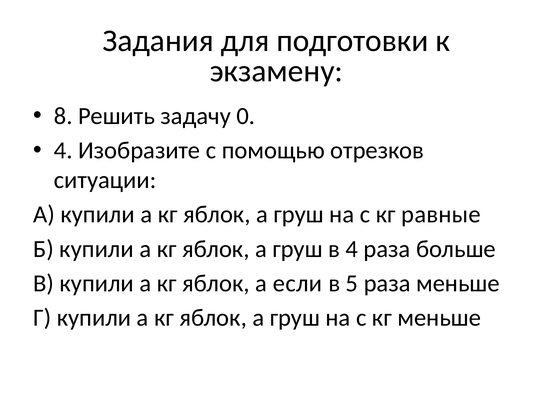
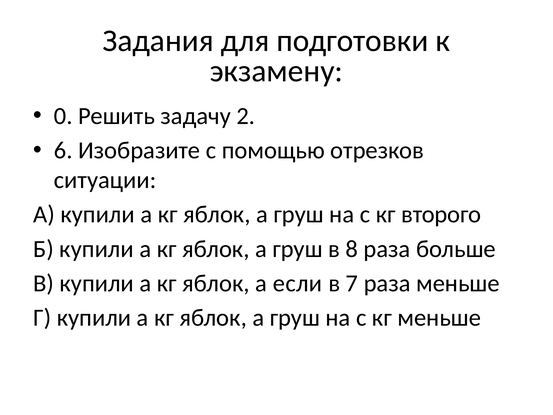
8: 8 -> 0
0: 0 -> 2
4 at (63, 150): 4 -> 6
равные: равные -> второго
в 4: 4 -> 8
5: 5 -> 7
